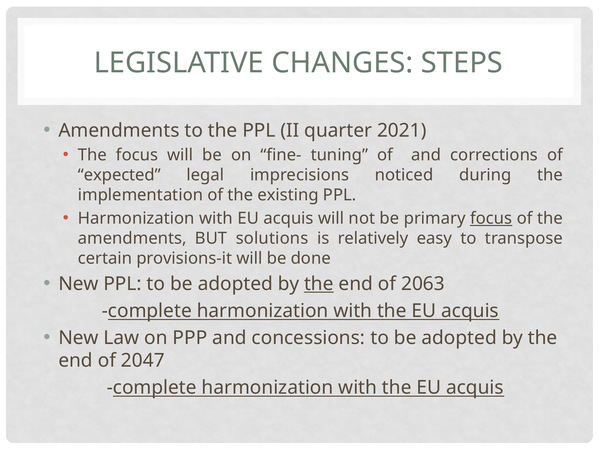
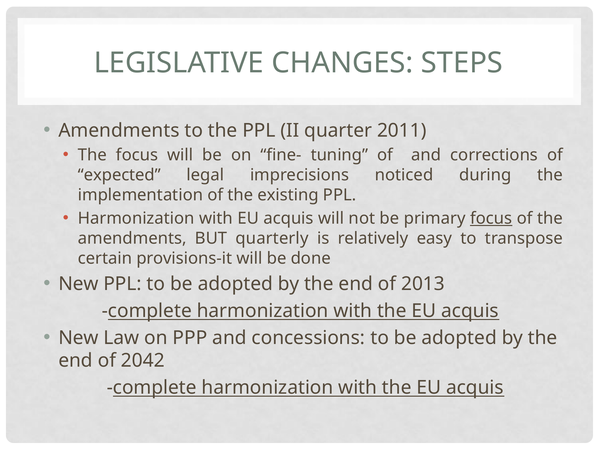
2021: 2021 -> 2011
solutions: solutions -> quarterly
the at (319, 284) underline: present -> none
2063: 2063 -> 2013
2047: 2047 -> 2042
